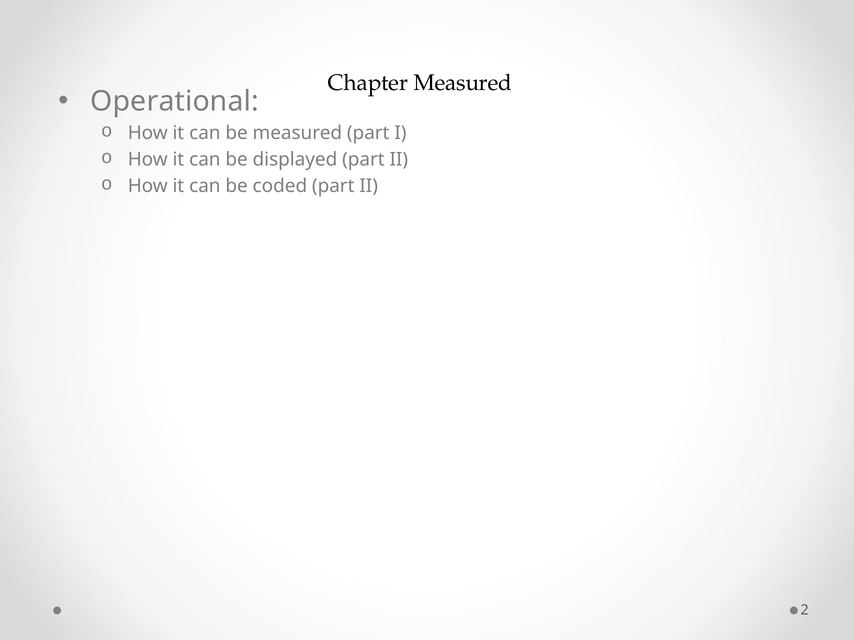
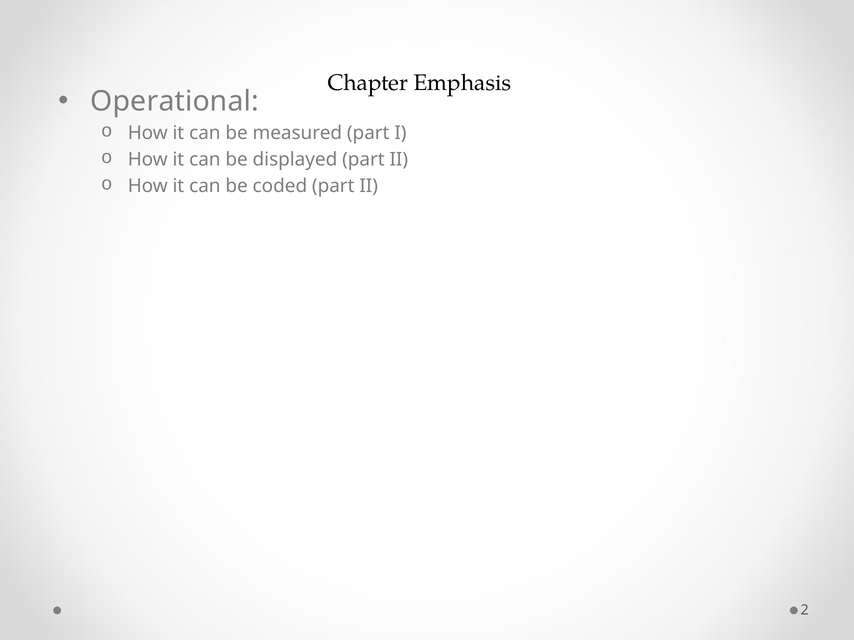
Chapter Measured: Measured -> Emphasis
